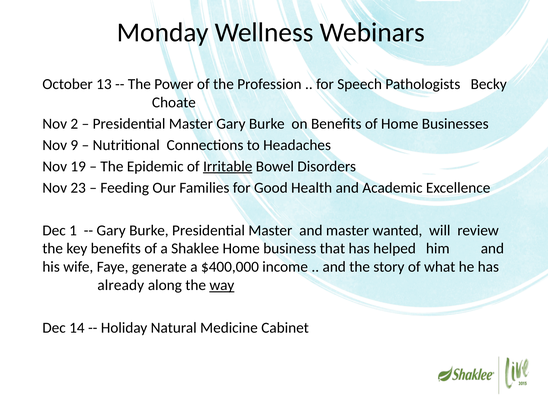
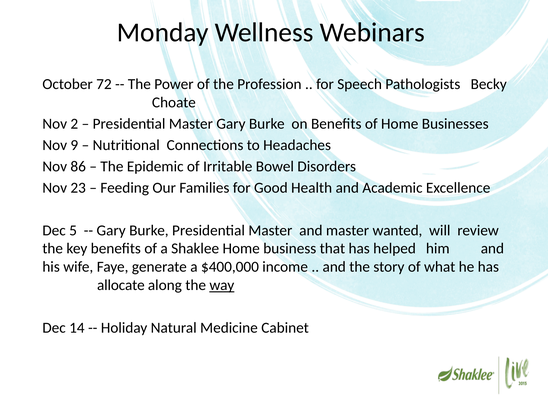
13: 13 -> 72
19: 19 -> 86
Irritable underline: present -> none
1: 1 -> 5
already: already -> allocate
